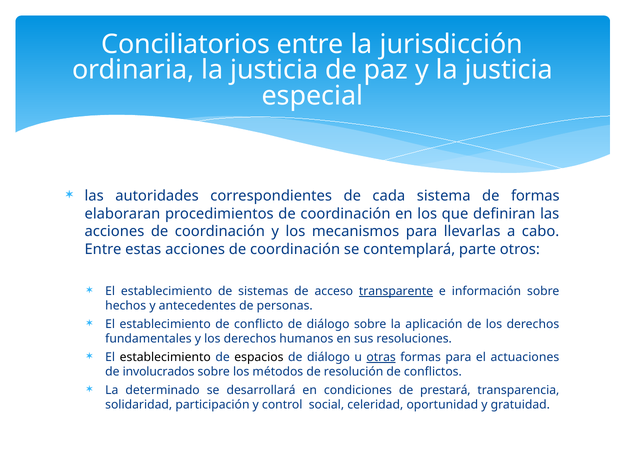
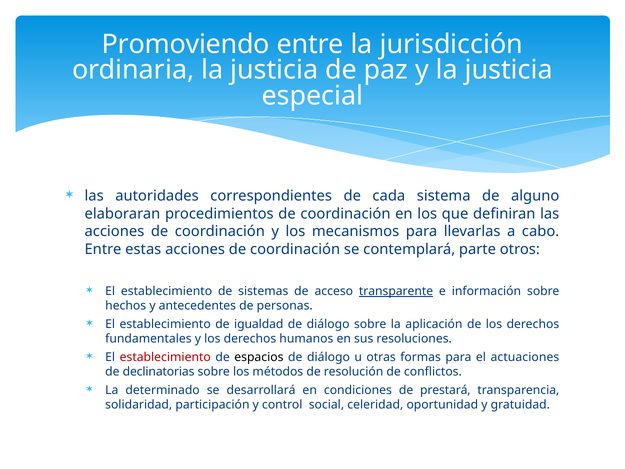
Conciliatorios: Conciliatorios -> Promoviendo
de formas: formas -> alguno
conflicto: conflicto -> igualdad
establecimiento at (165, 357) colour: black -> red
otras underline: present -> none
involucrados: involucrados -> declinatorias
